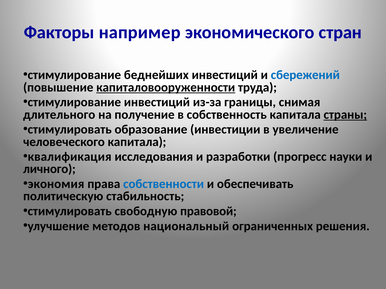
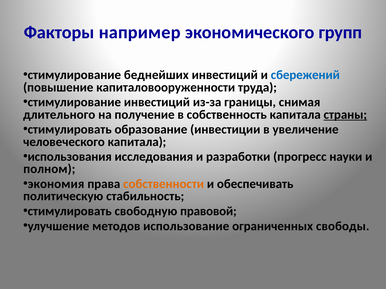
стран: стран -> групп
капиталовооруженности underline: present -> none
квалификация: квалификация -> использования
личного: личного -> полном
собственности colour: blue -> orange
национальный: национальный -> использование
решения: решения -> свободы
